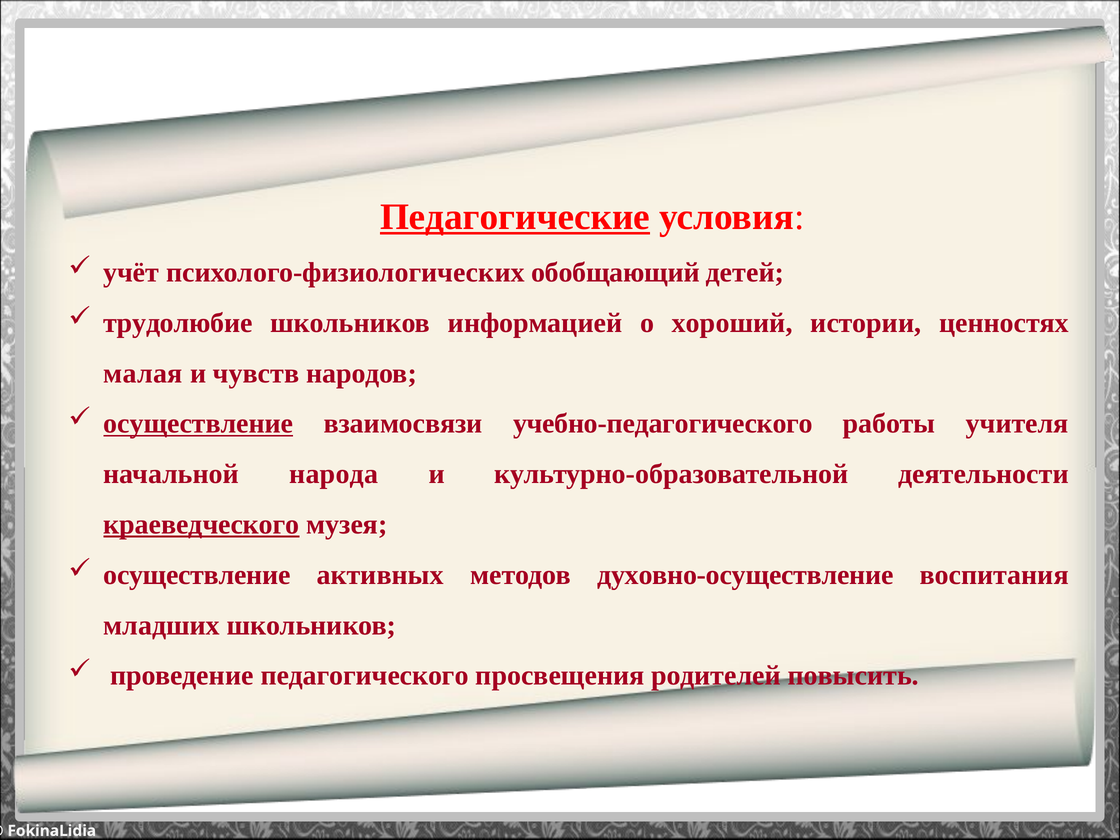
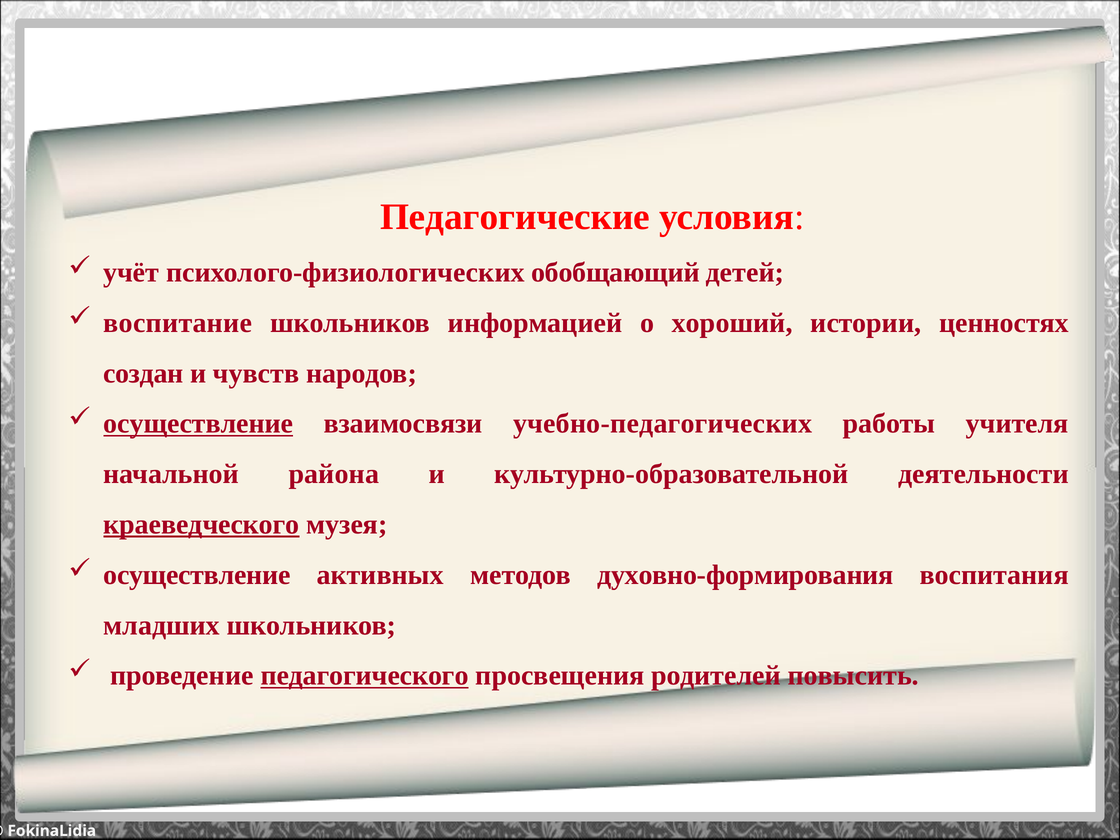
Педагогические underline: present -> none
трудолюбие: трудолюбие -> воспитание
малая: малая -> создан
учебно-педагогического: учебно-педагогического -> учебно-педагогических
народа: народа -> района
духовно-осуществление: духовно-осуществление -> духовно-формирования
педагогического underline: none -> present
